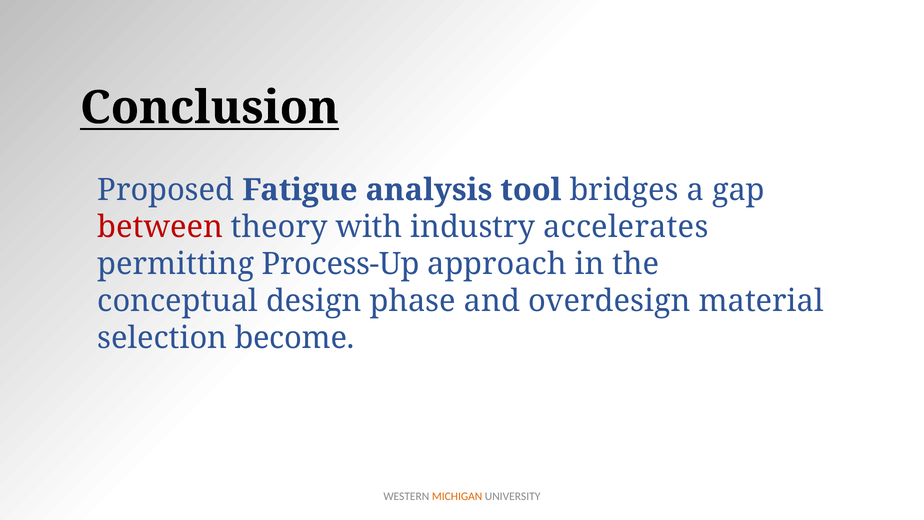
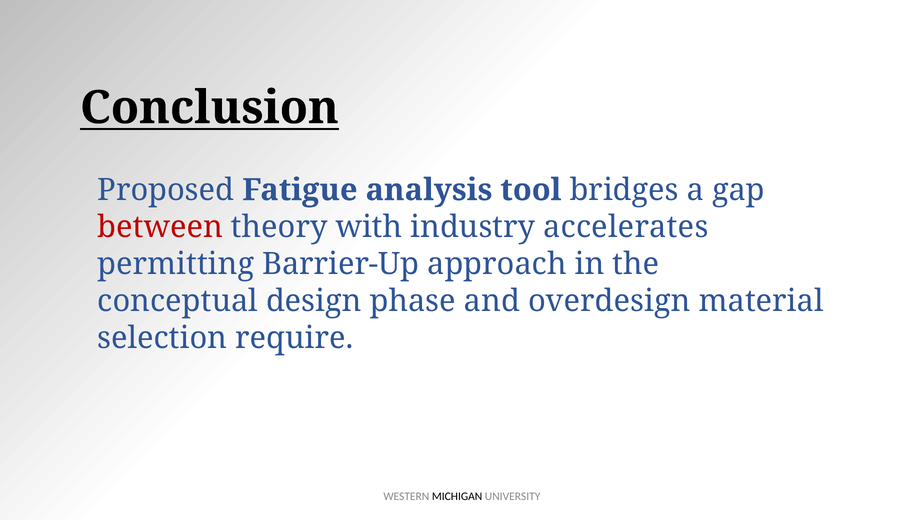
Process-Up: Process-Up -> Barrier-Up
become: become -> require
MICHIGAN colour: orange -> black
